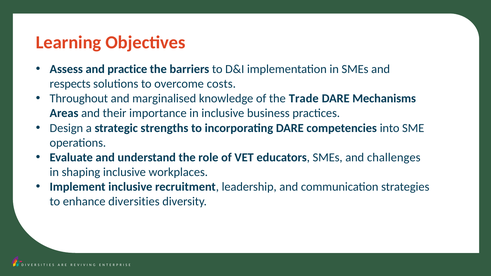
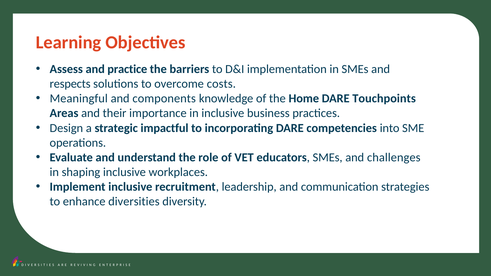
Throughout: Throughout -> Meaningful
marginalised: marginalised -> components
Trade: Trade -> Home
Mechanisms: Mechanisms -> Touchpoints
strengths: strengths -> impactful
